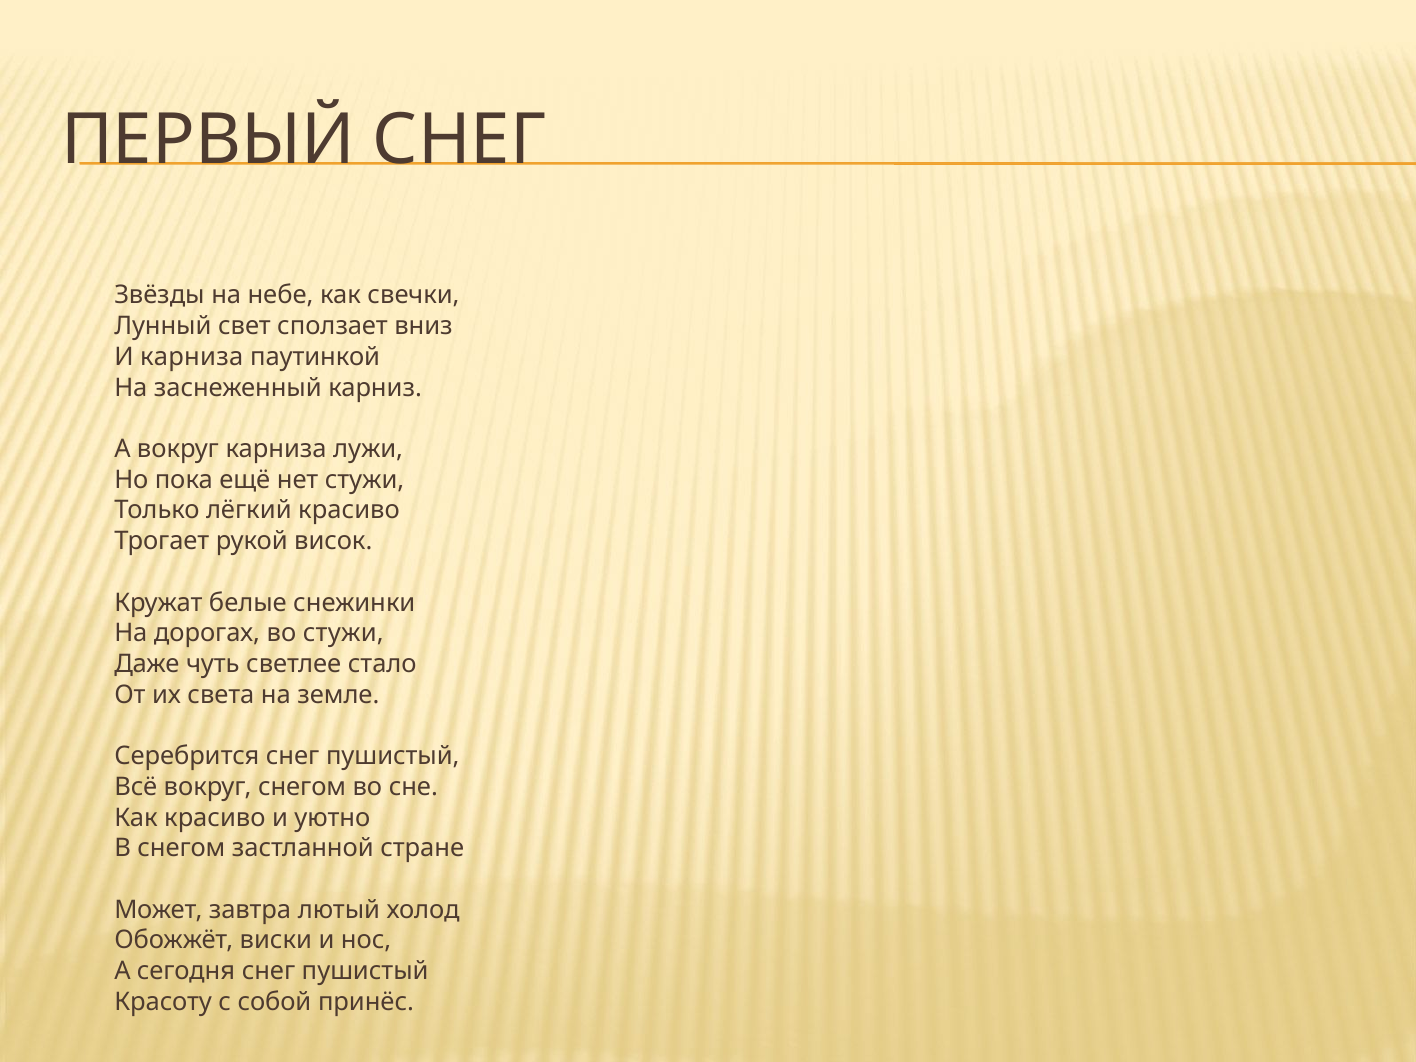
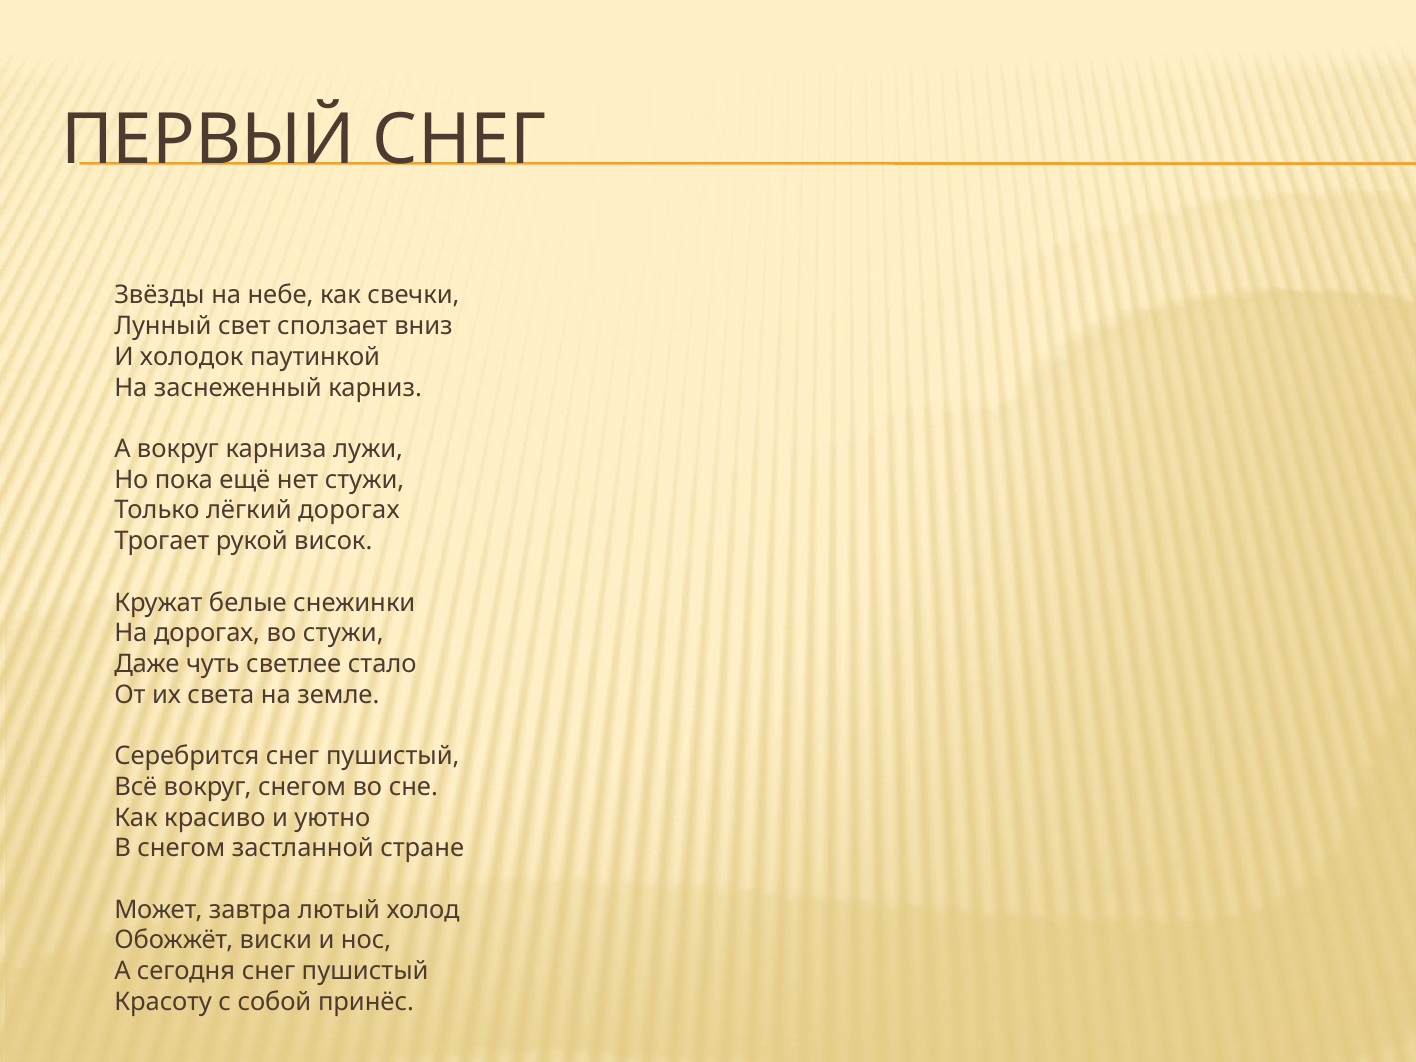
И карниза: карниза -> холодок
лёгкий красиво: красиво -> дорогах
